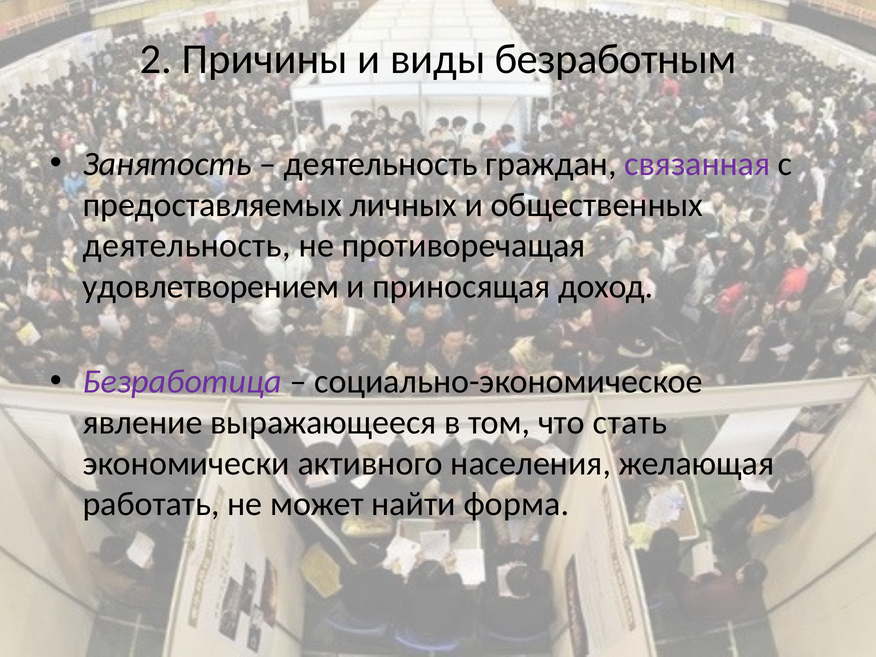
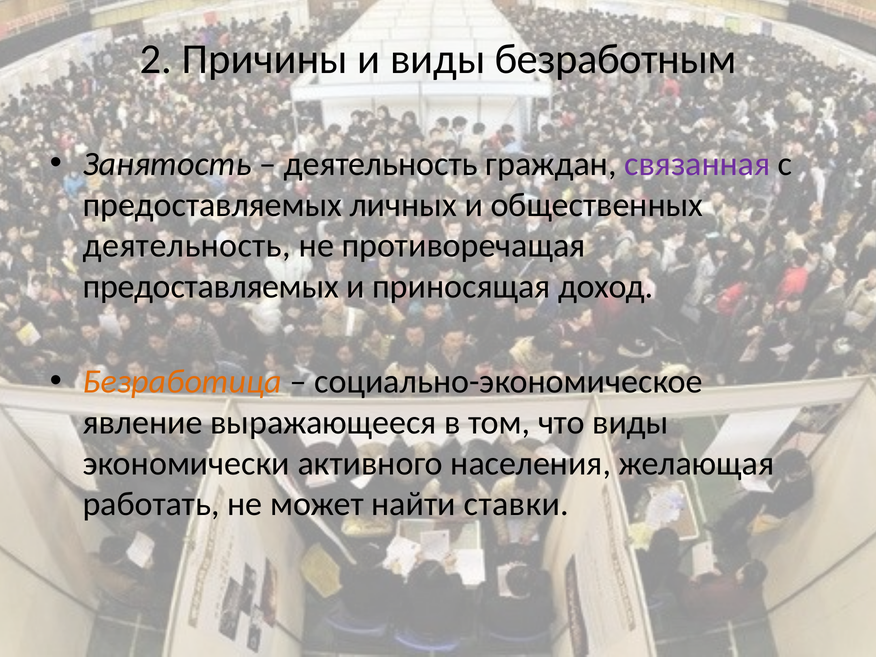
удовлетворением at (211, 286): удовлетворением -> предоставляемых
Безработица colour: purple -> orange
что стать: стать -> виды
форма: форма -> ставки
